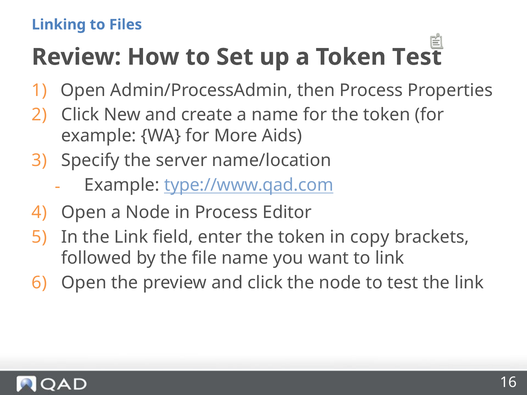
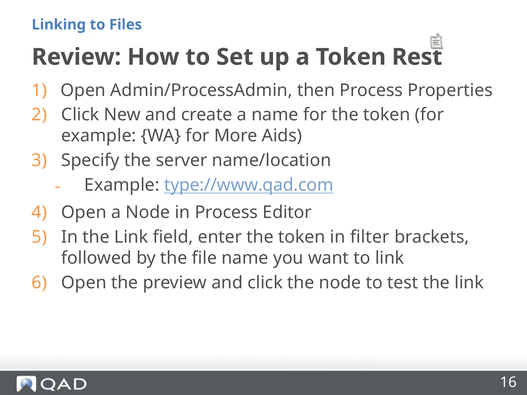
Token Test: Test -> Rest
copy: copy -> filter
